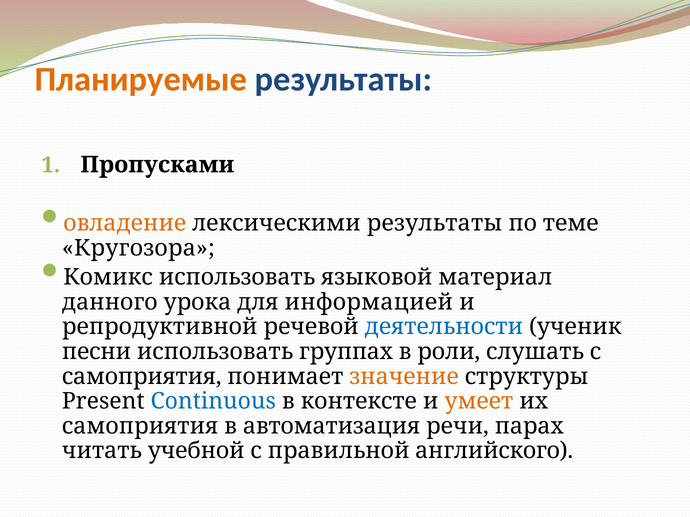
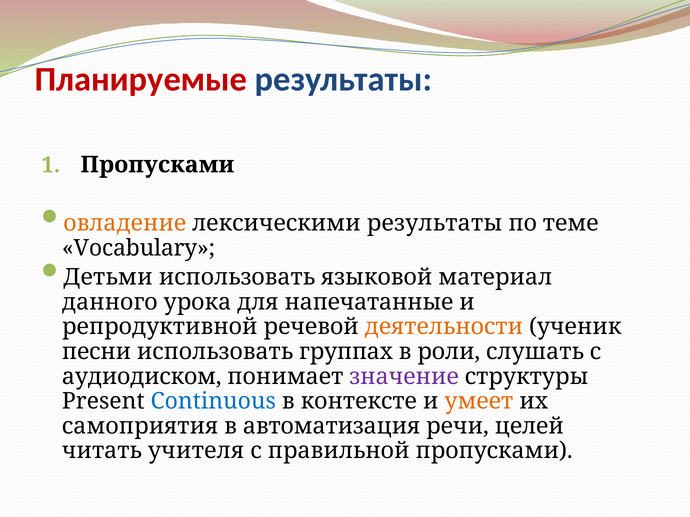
Планируемые colour: orange -> red
Кругозора: Кругозора -> Vocabulary
Комикс: Комикс -> Детьми
информацией: информацией -> напечатанные
деятельности colour: blue -> orange
самоприятия at (142, 377): самоприятия -> аудиодиском
значение colour: orange -> purple
парах: парах -> целей
учебной: учебной -> учителя
правильной английского: английского -> пропусками
